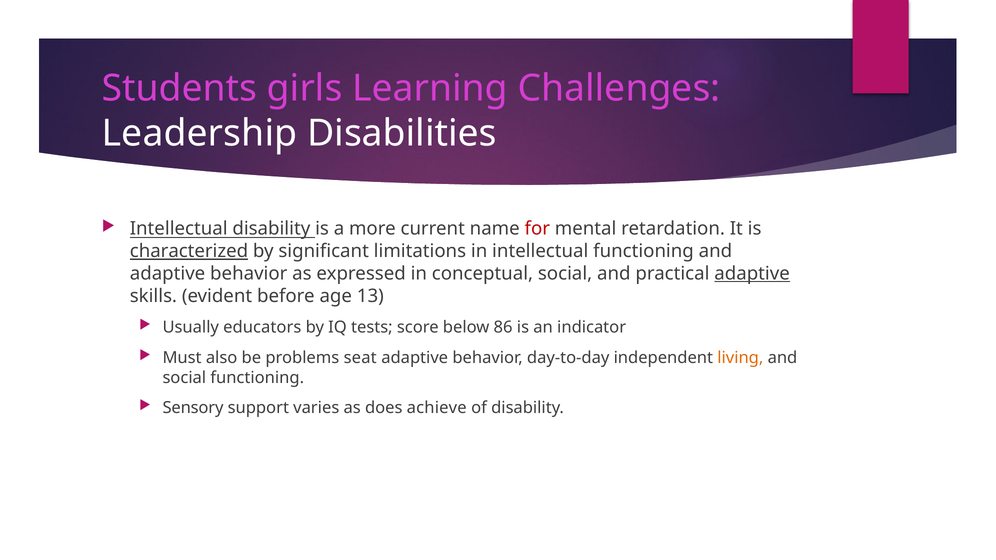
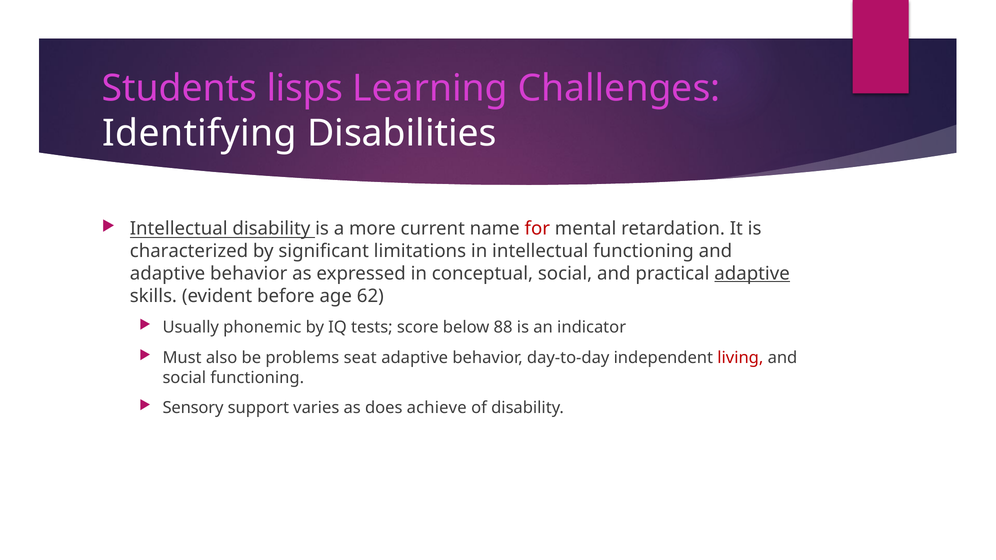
girls: girls -> lisps
Leadership: Leadership -> Identifying
characterized underline: present -> none
13: 13 -> 62
educators: educators -> phonemic
86: 86 -> 88
living colour: orange -> red
